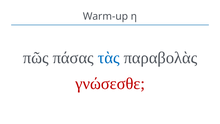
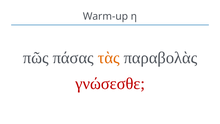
τὰς colour: blue -> orange
